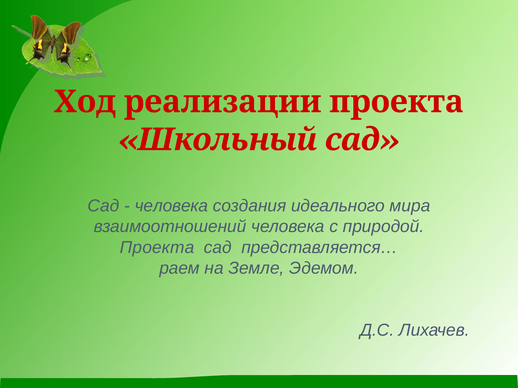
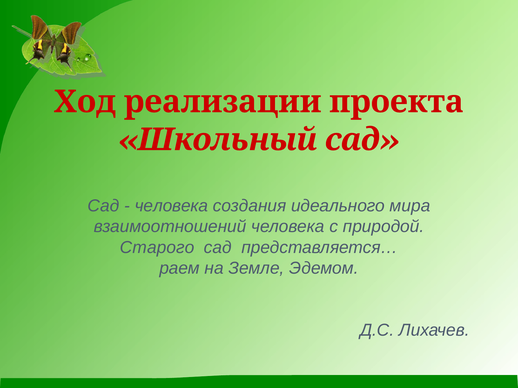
Проекта at (157, 248): Проекта -> Старого
